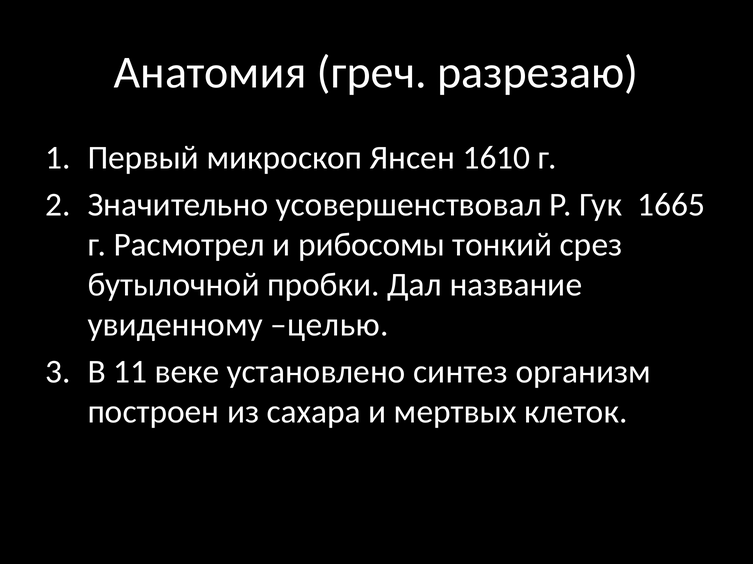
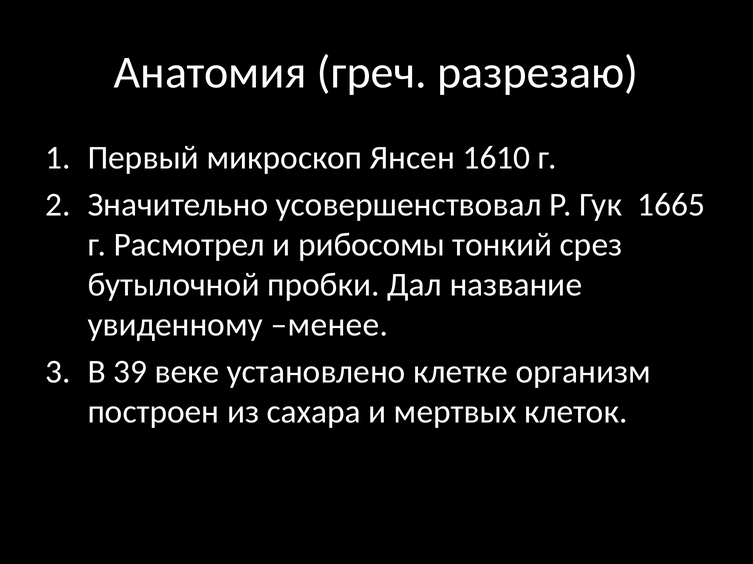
целью: целью -> менее
11: 11 -> 39
синтез: синтез -> клетке
